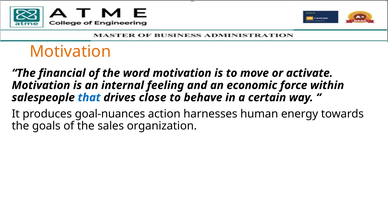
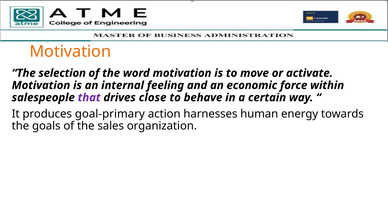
financial: financial -> selection
that colour: blue -> purple
goal-nuances: goal-nuances -> goal-primary
